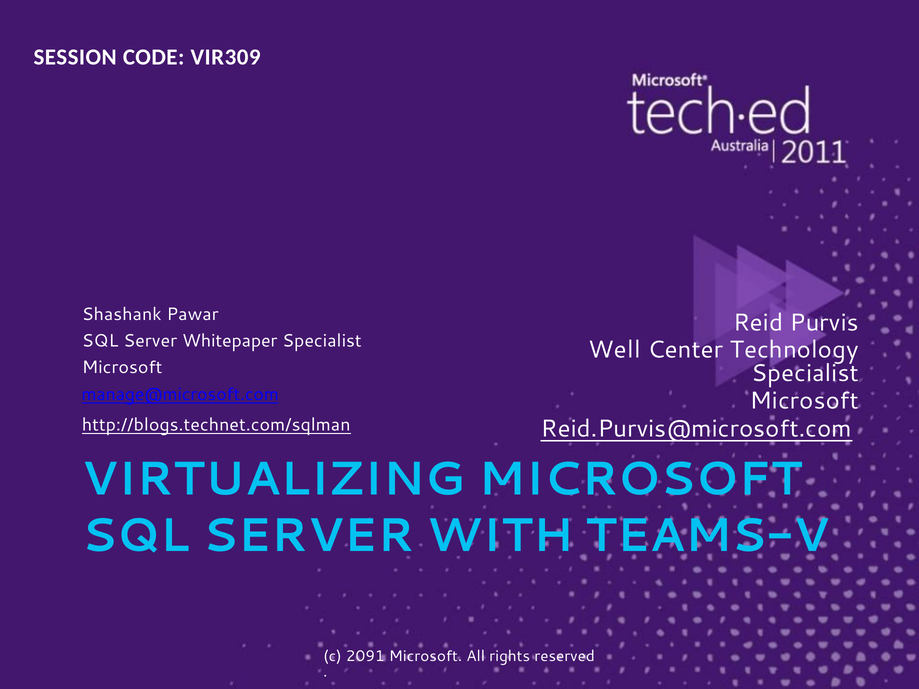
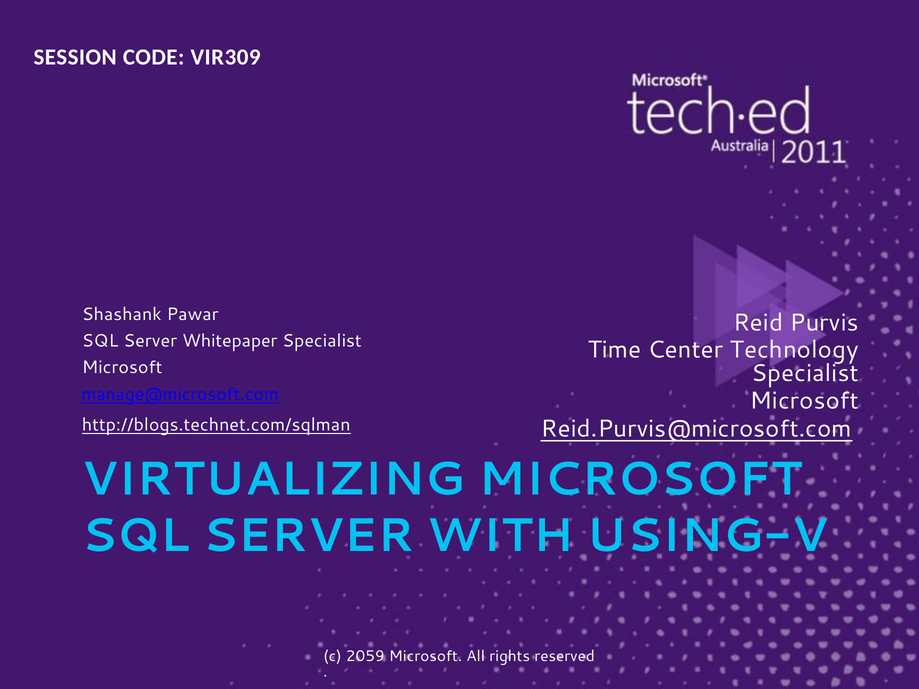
Well: Well -> Time
TEAMS-V: TEAMS-V -> USING-V
2091: 2091 -> 2059
